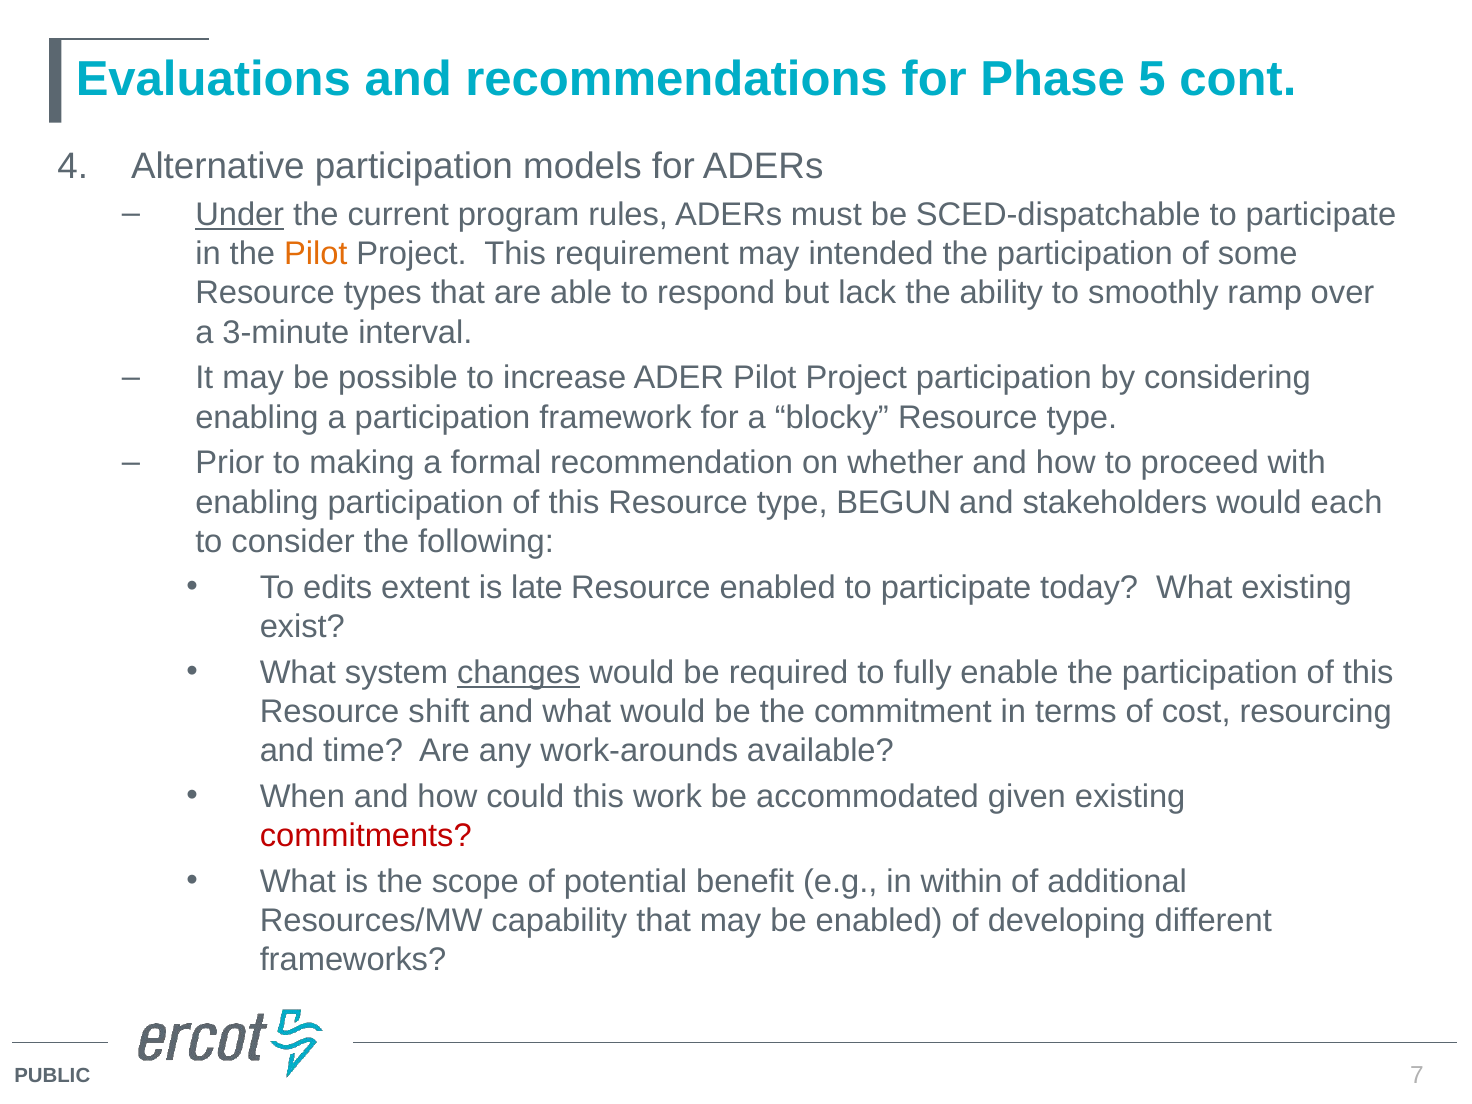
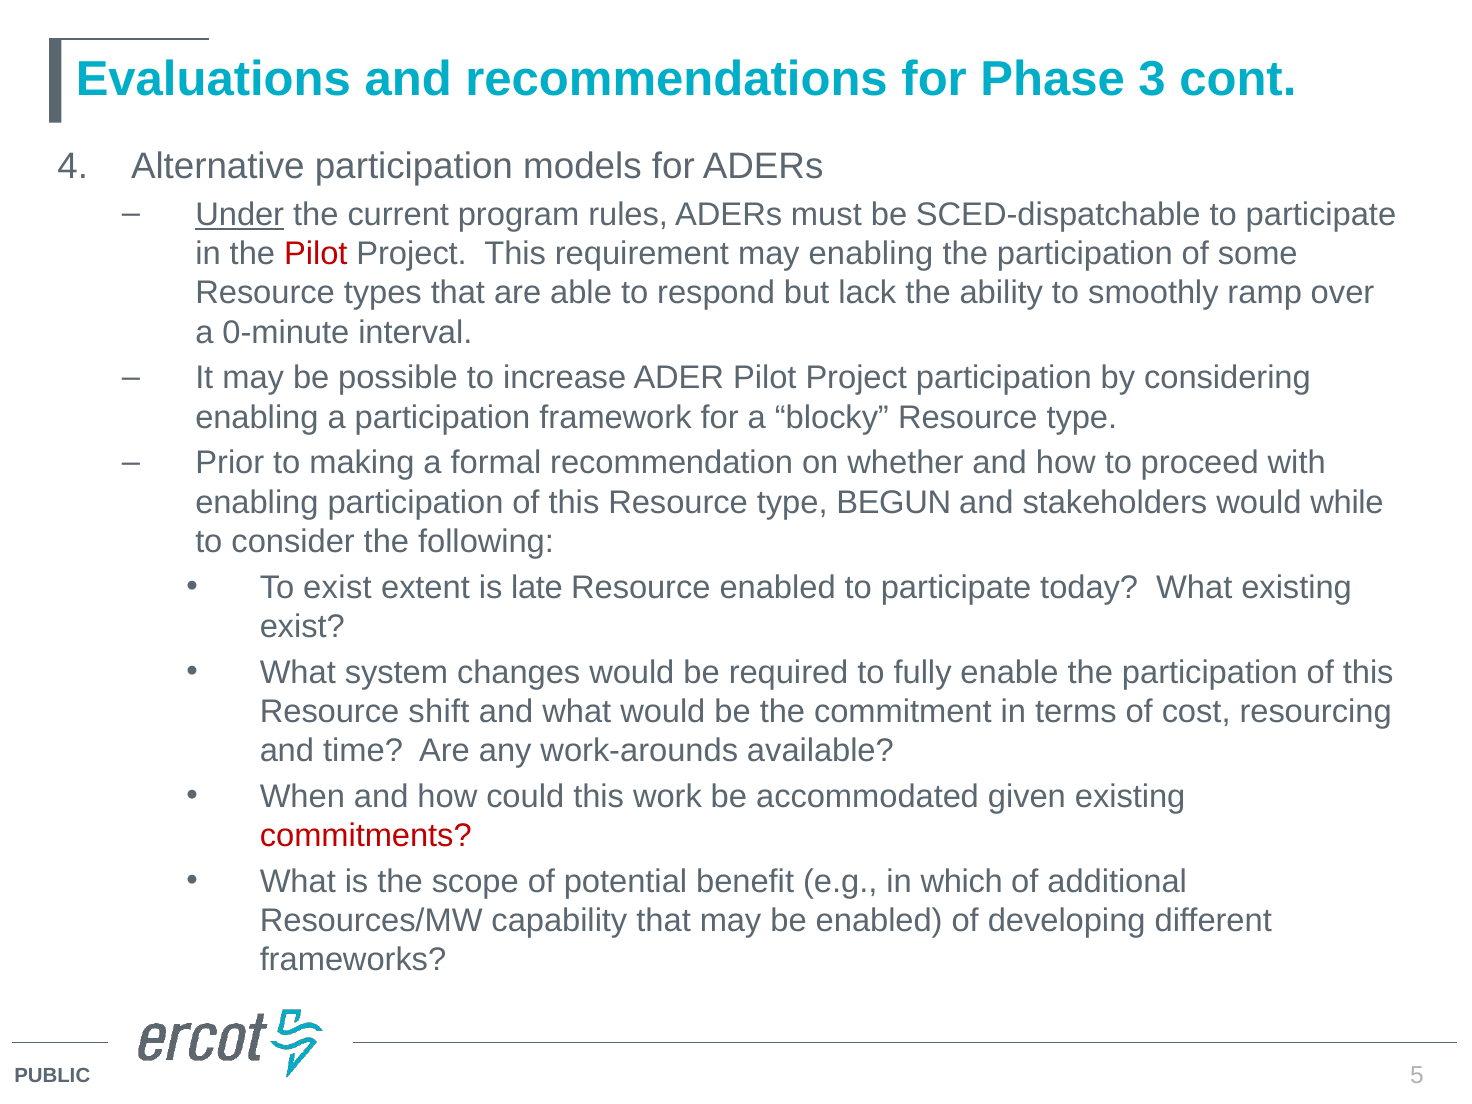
5: 5 -> 3
Pilot at (316, 254) colour: orange -> red
may intended: intended -> enabling
3-minute: 3-minute -> 0-minute
each: each -> while
To edits: edits -> exist
changes underline: present -> none
within: within -> which
7: 7 -> 5
